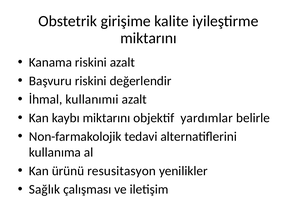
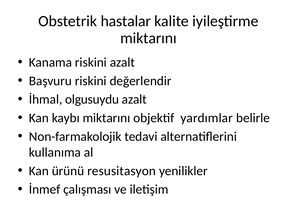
girişime: girişime -> hastalar
kullanımıi: kullanımıi -> olgusuydu
Sağlık: Sağlık -> İnmef
